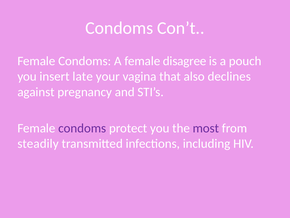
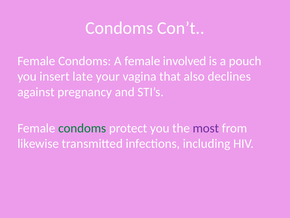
disagree: disagree -> involved
condoms at (82, 128) colour: purple -> green
steadily: steadily -> likewise
